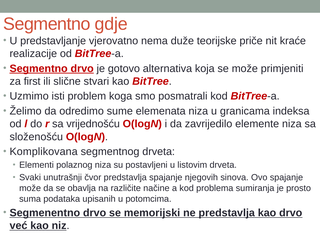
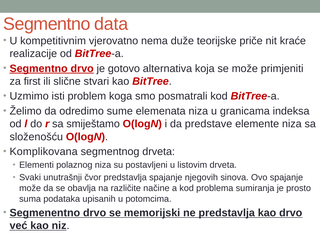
gdje: gdje -> data
predstavljanje: predstavljanje -> kompetitivnim
vrijednošću: vrijednošću -> smiještamo
zavrijedilo: zavrijedilo -> predstave
